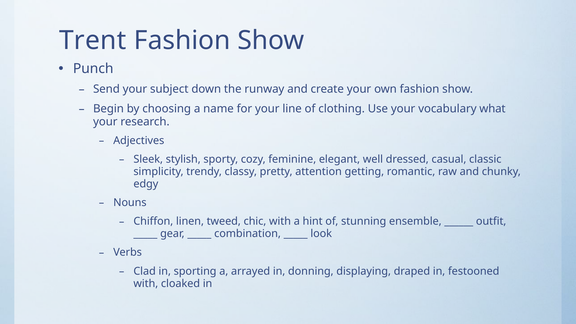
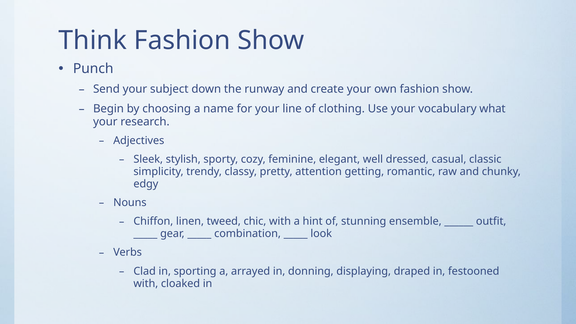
Trent: Trent -> Think
